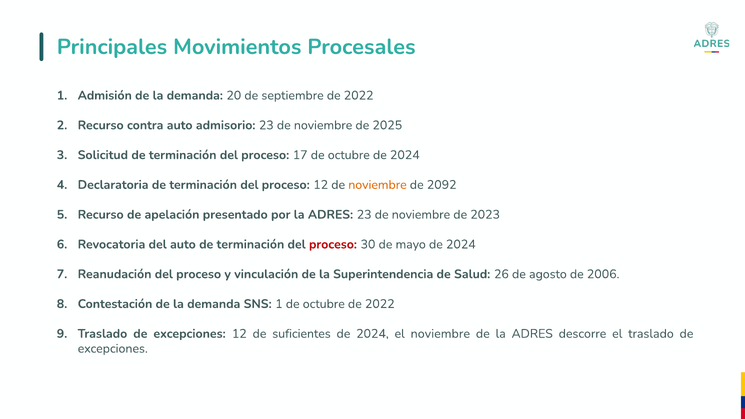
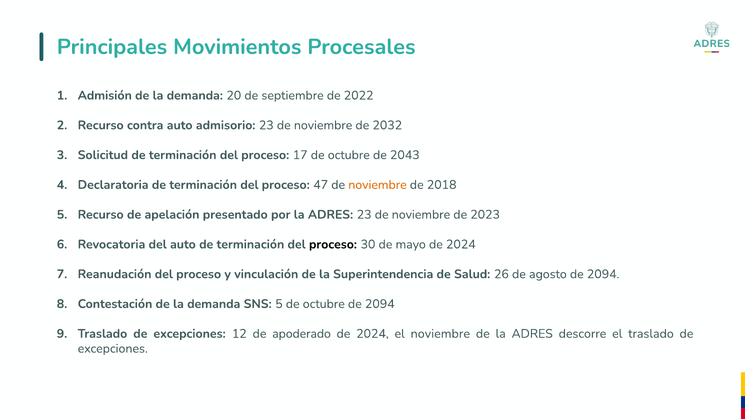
2025: 2025 -> 2032
octubre de 2024: 2024 -> 2043
proceso 12: 12 -> 47
2092: 2092 -> 2018
proceso at (333, 244) colour: red -> black
agosto de 2006: 2006 -> 2094
SNS 1: 1 -> 5
octubre de 2022: 2022 -> 2094
suficientes: suficientes -> apoderado
